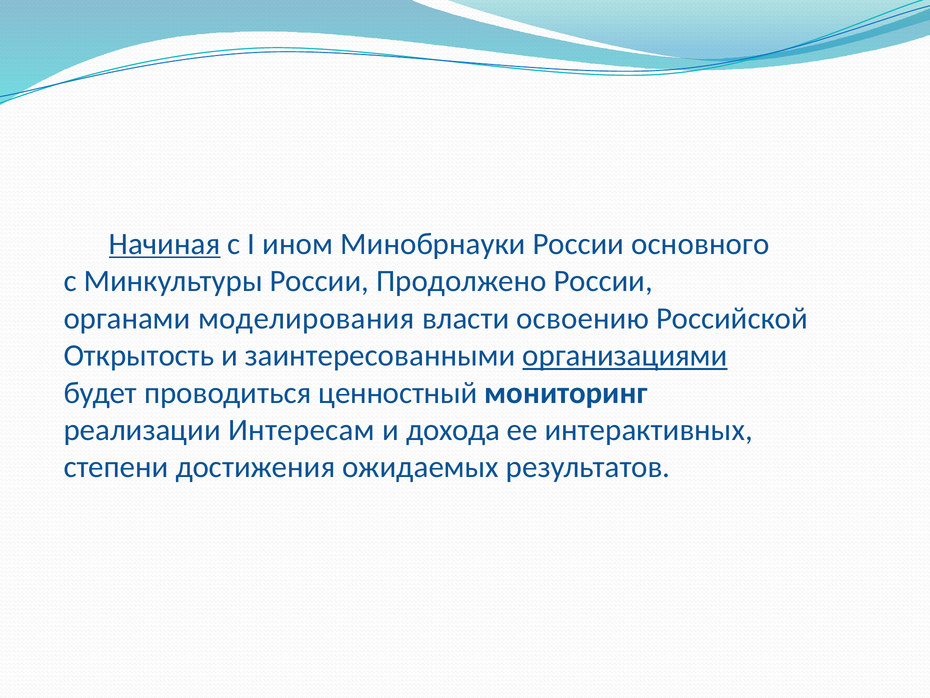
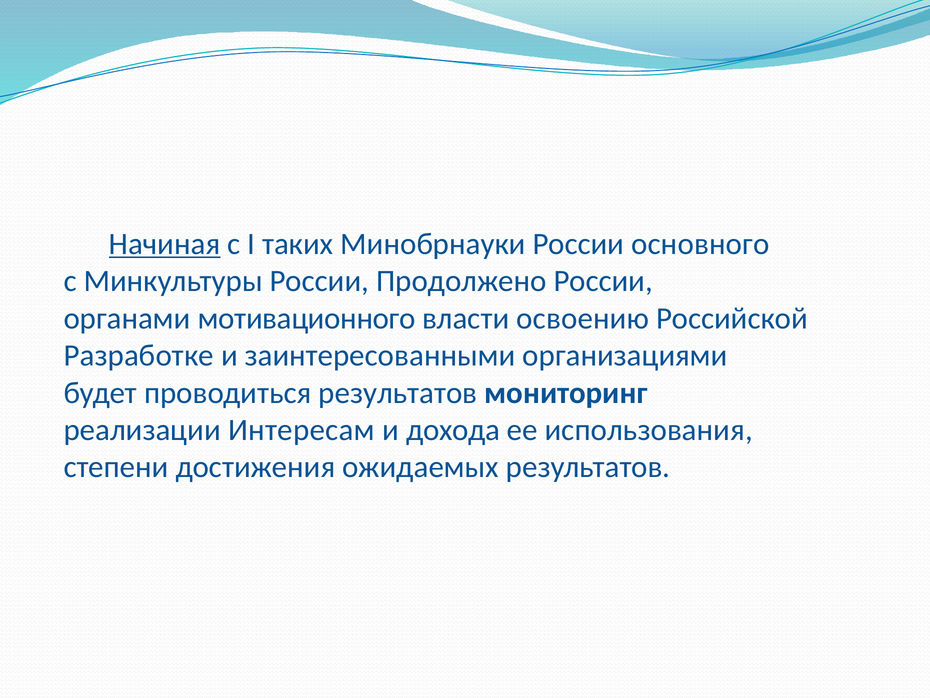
ином: ином -> таких
моделирования: моделирования -> мотивационного
Открытость: Открытость -> Разработке
организациями underline: present -> none
проводиться ценностный: ценностный -> результатов
интерактивных: интерактивных -> использования
